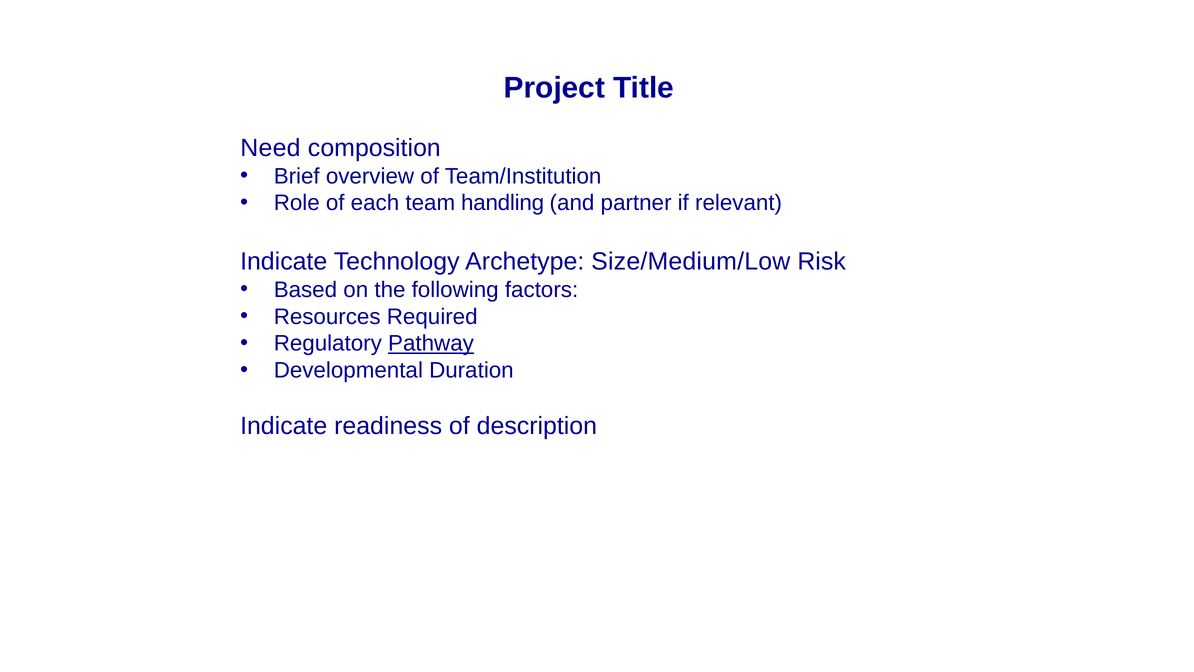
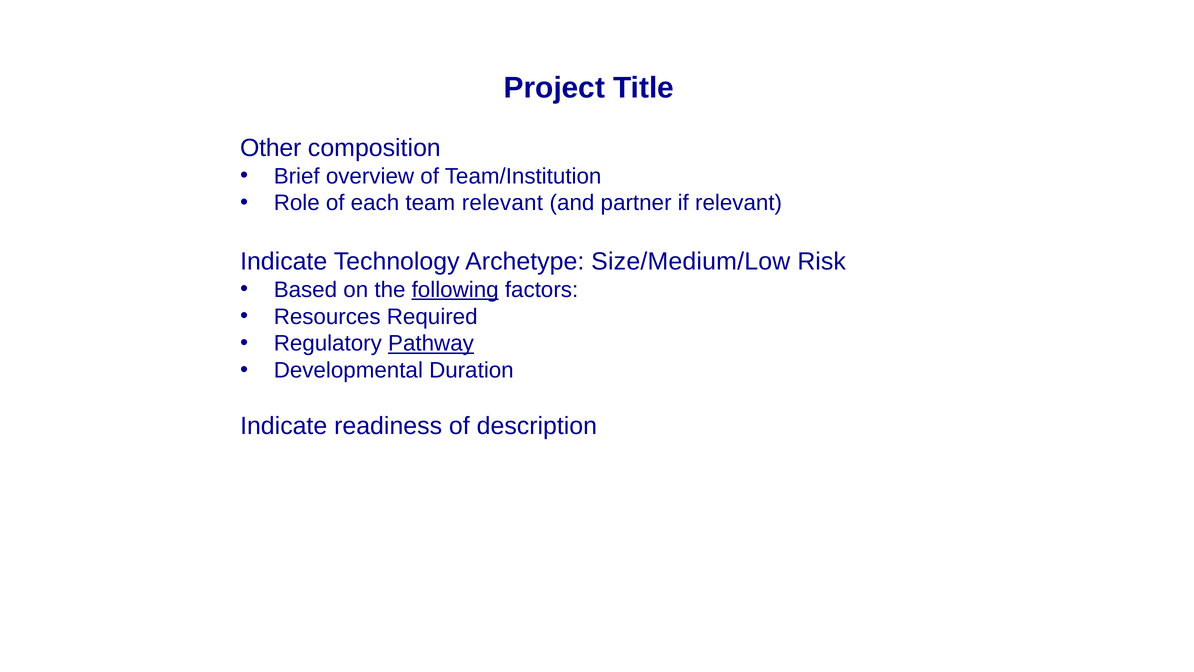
Need: Need -> Other
team handling: handling -> relevant
following underline: none -> present
